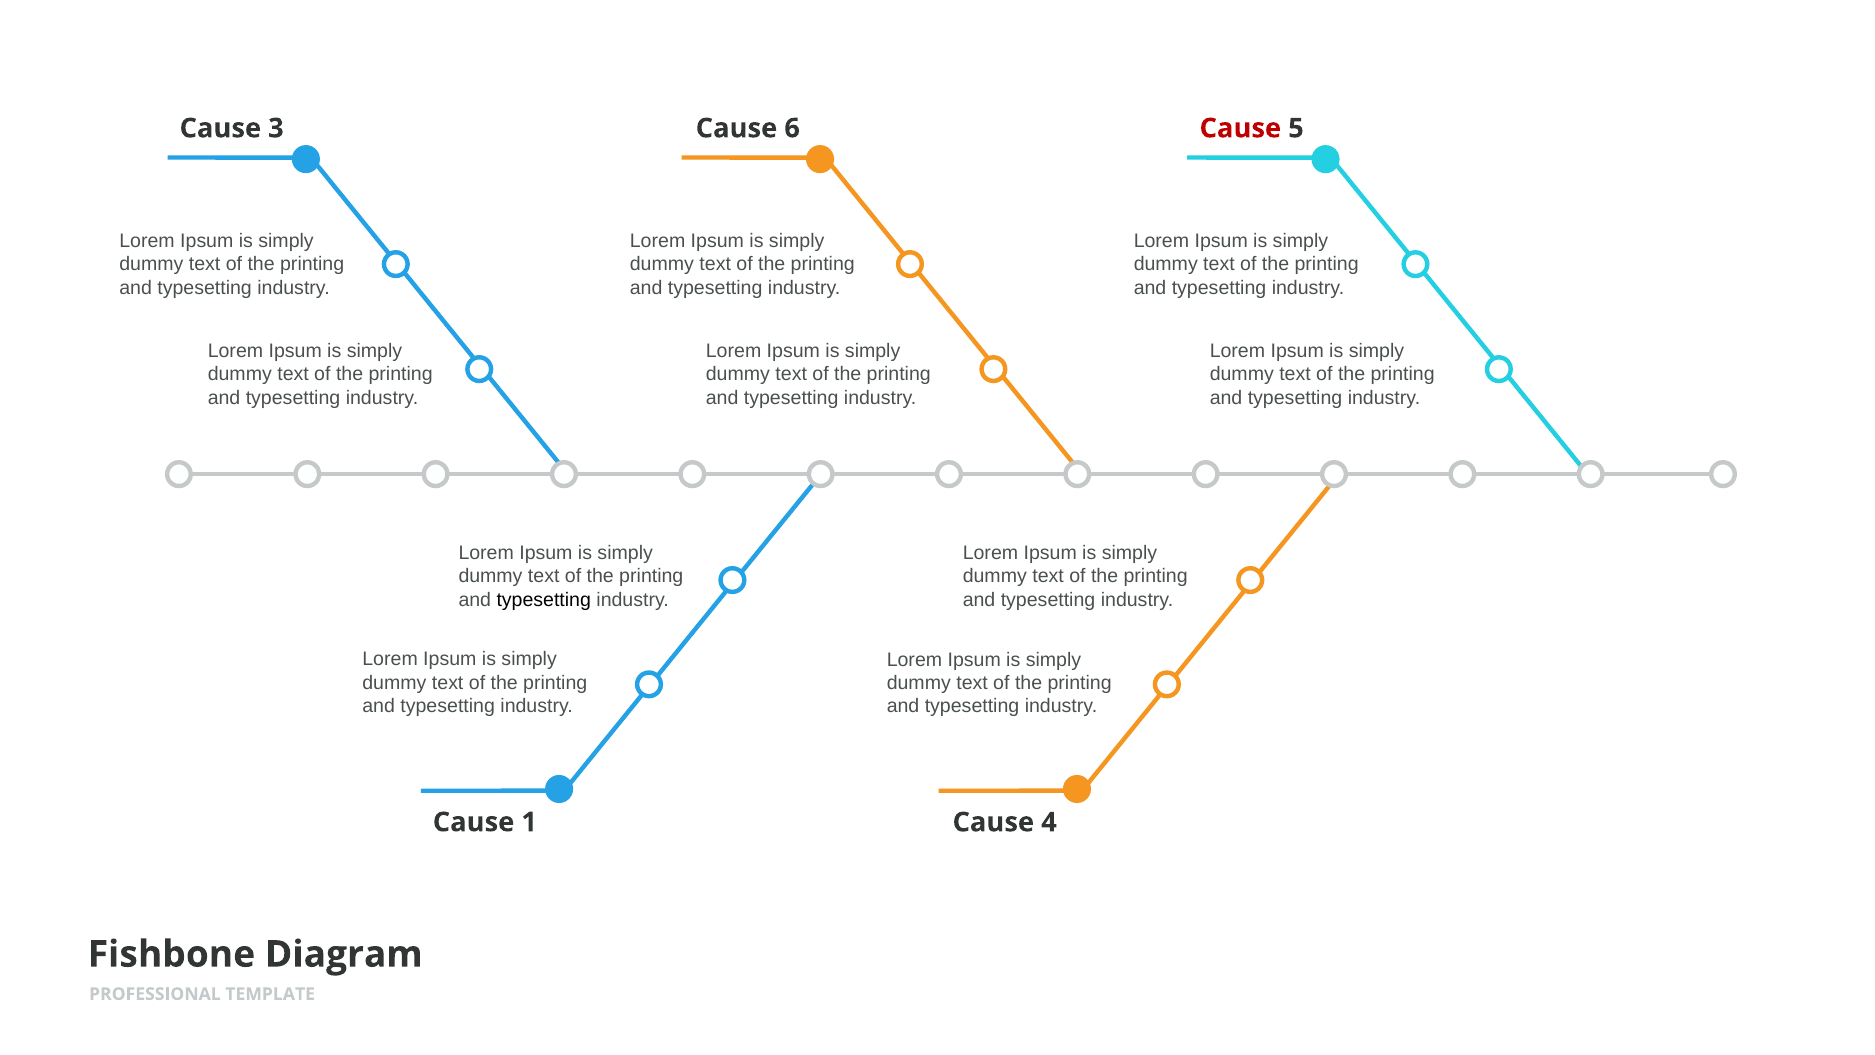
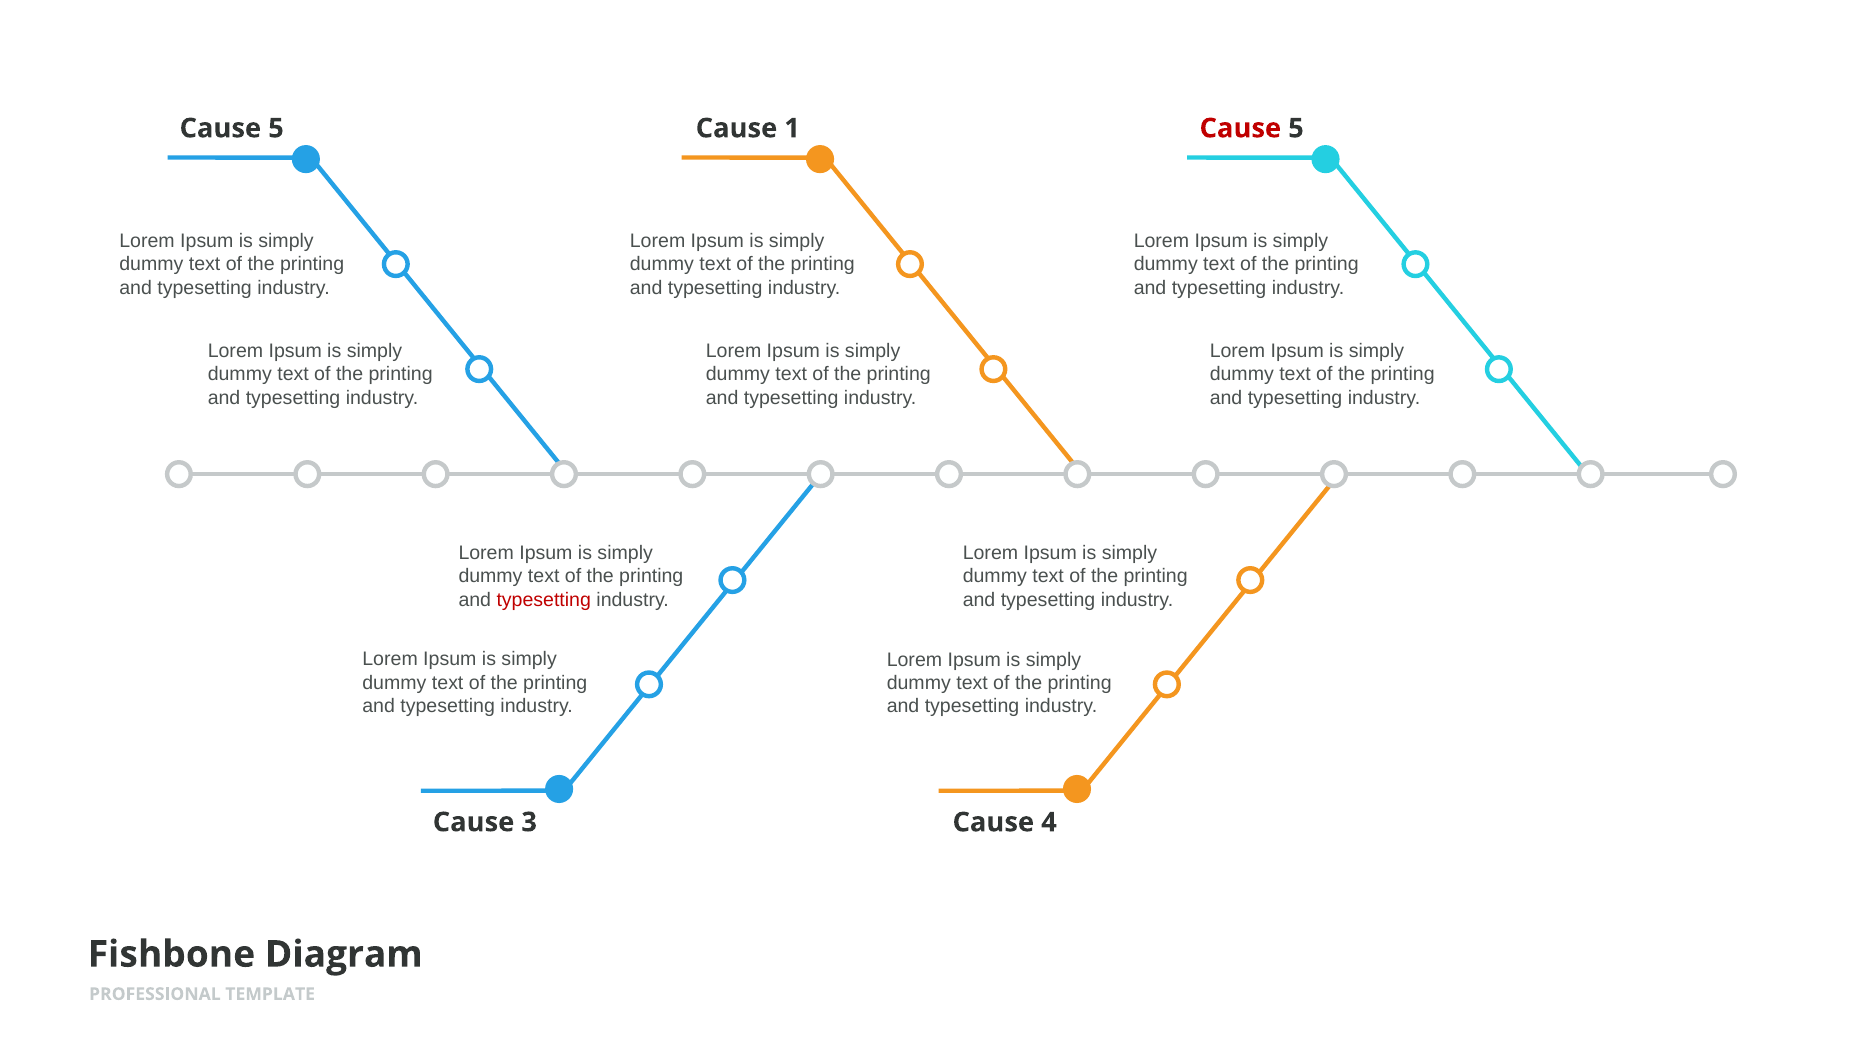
3 at (276, 128): 3 -> 5
6: 6 -> 1
typesetting at (544, 600) colour: black -> red
1: 1 -> 3
